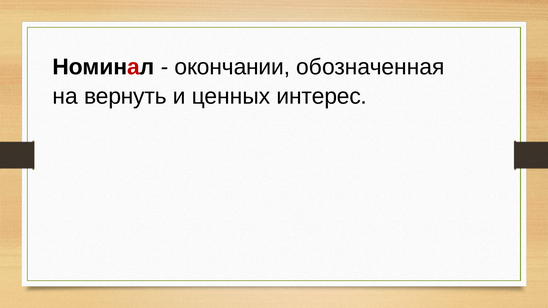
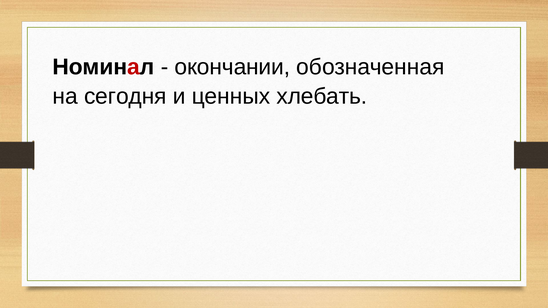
вернуть: вернуть -> сегодня
интерес: интерес -> хлебать
